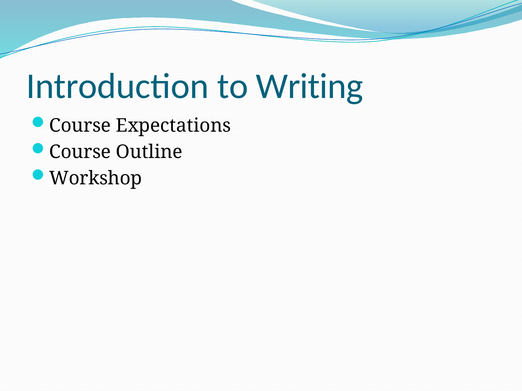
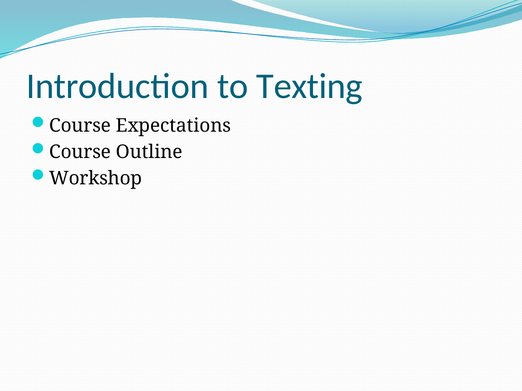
Writing: Writing -> Texting
